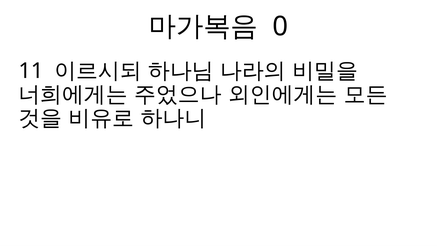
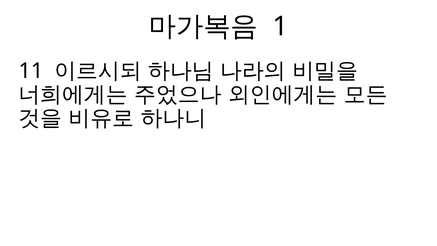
0: 0 -> 1
